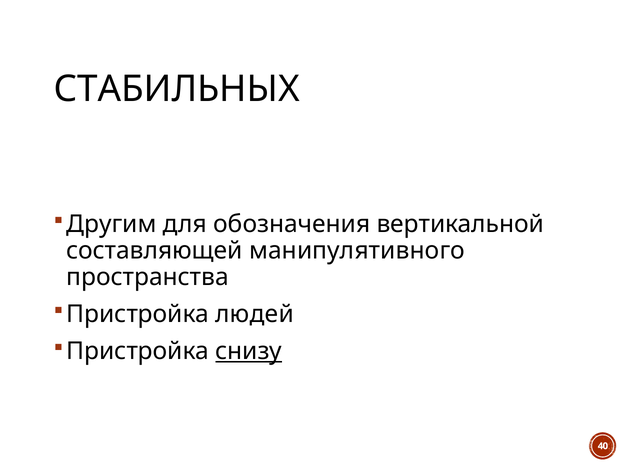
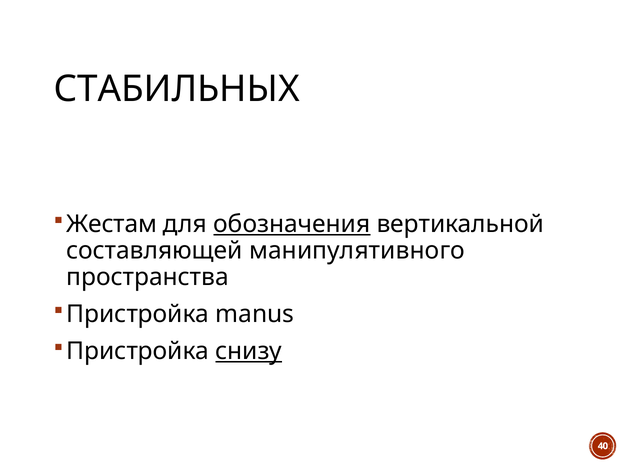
Другим: Другим -> Жестам
обозначения underline: none -> present
людей: людей -> manus
